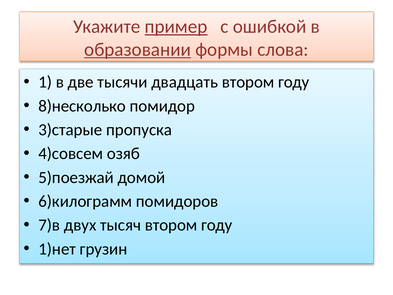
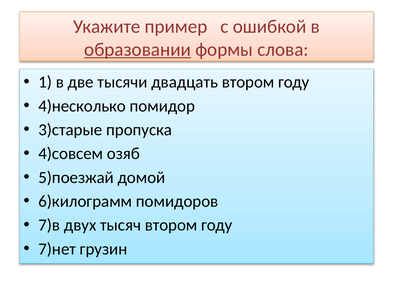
пример underline: present -> none
8)несколько: 8)несколько -> 4)несколько
1)нет: 1)нет -> 7)нет
